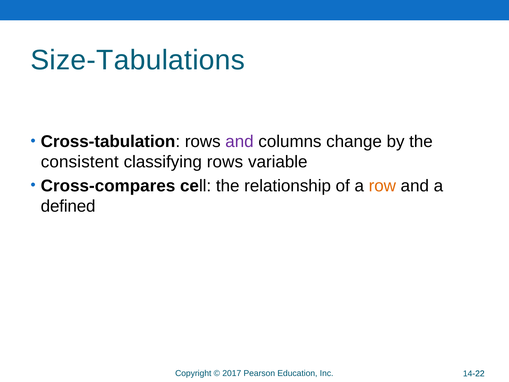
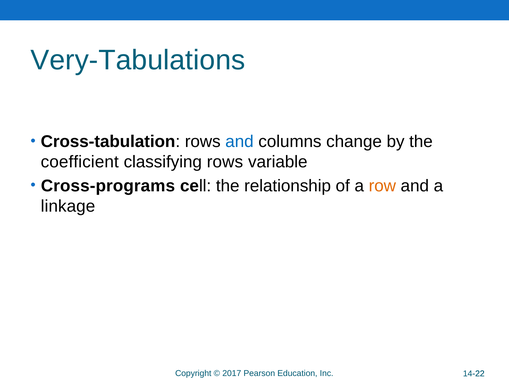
Size-Tabulations: Size-Tabulations -> Very-Tabulations
and at (239, 142) colour: purple -> blue
consistent: consistent -> coefficient
Cross-compares: Cross-compares -> Cross-programs
defined: defined -> linkage
